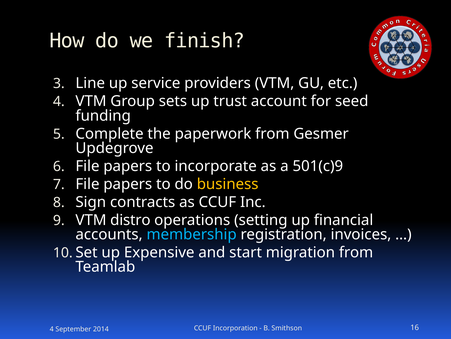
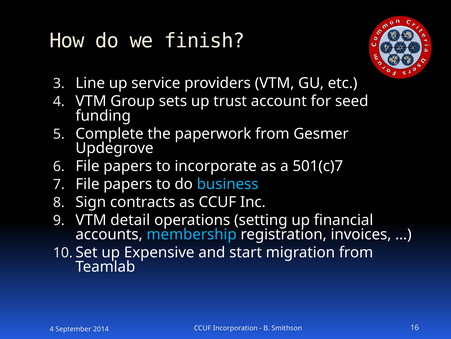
501(c)9: 501(c)9 -> 501(c)7
business colour: yellow -> light blue
distro: distro -> detail
